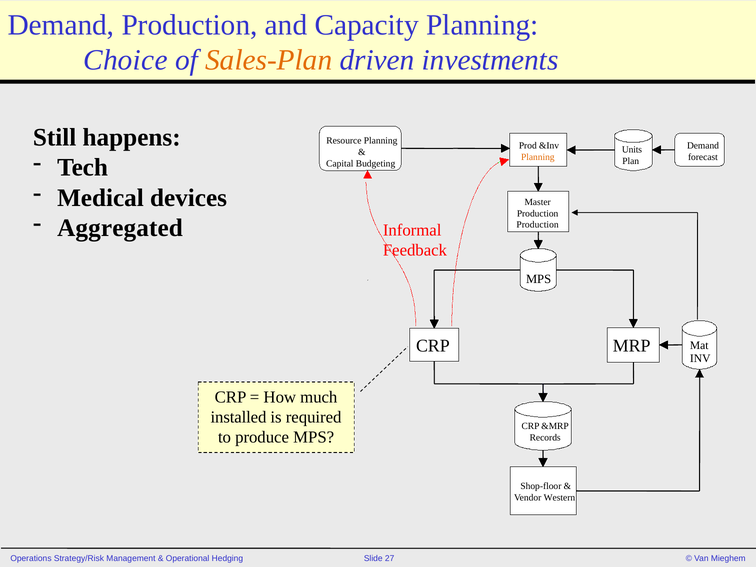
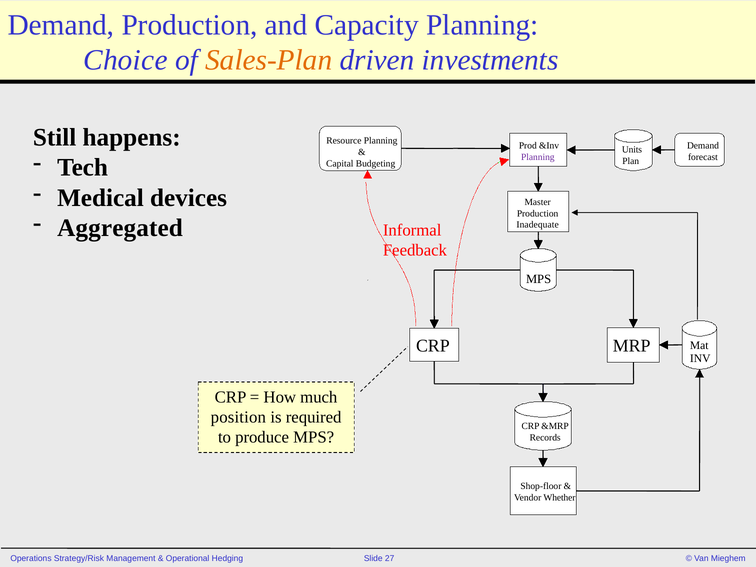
Planning at (538, 157) colour: orange -> purple
Production at (538, 225): Production -> Inadequate
installed: installed -> position
Western: Western -> Whether
